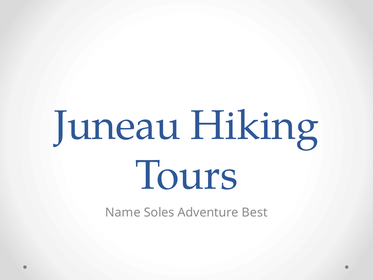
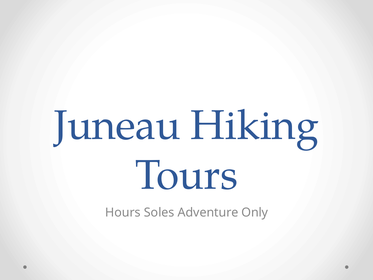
Name: Name -> Hours
Best: Best -> Only
